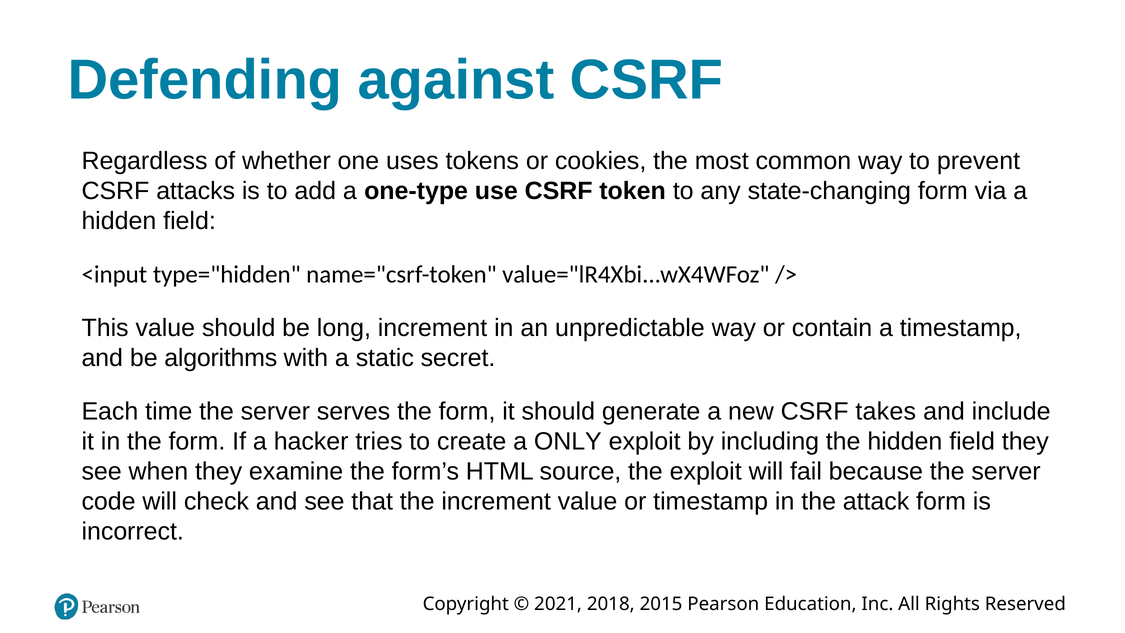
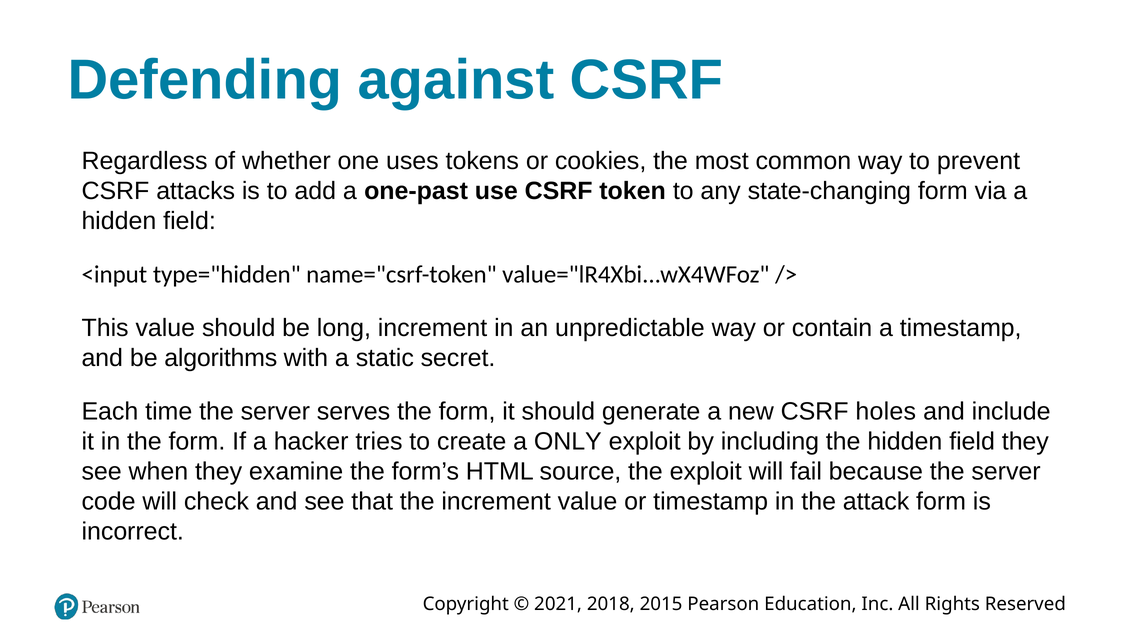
one-type: one-type -> one-past
takes: takes -> holes
